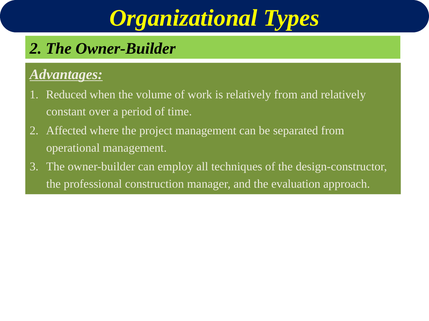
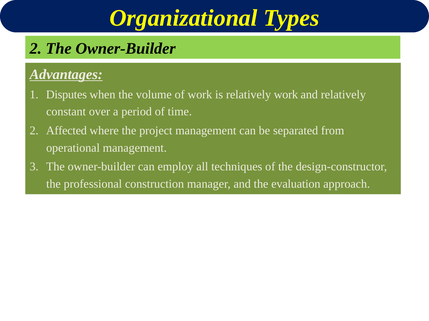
Reduced: Reduced -> Disputes
relatively from: from -> work
